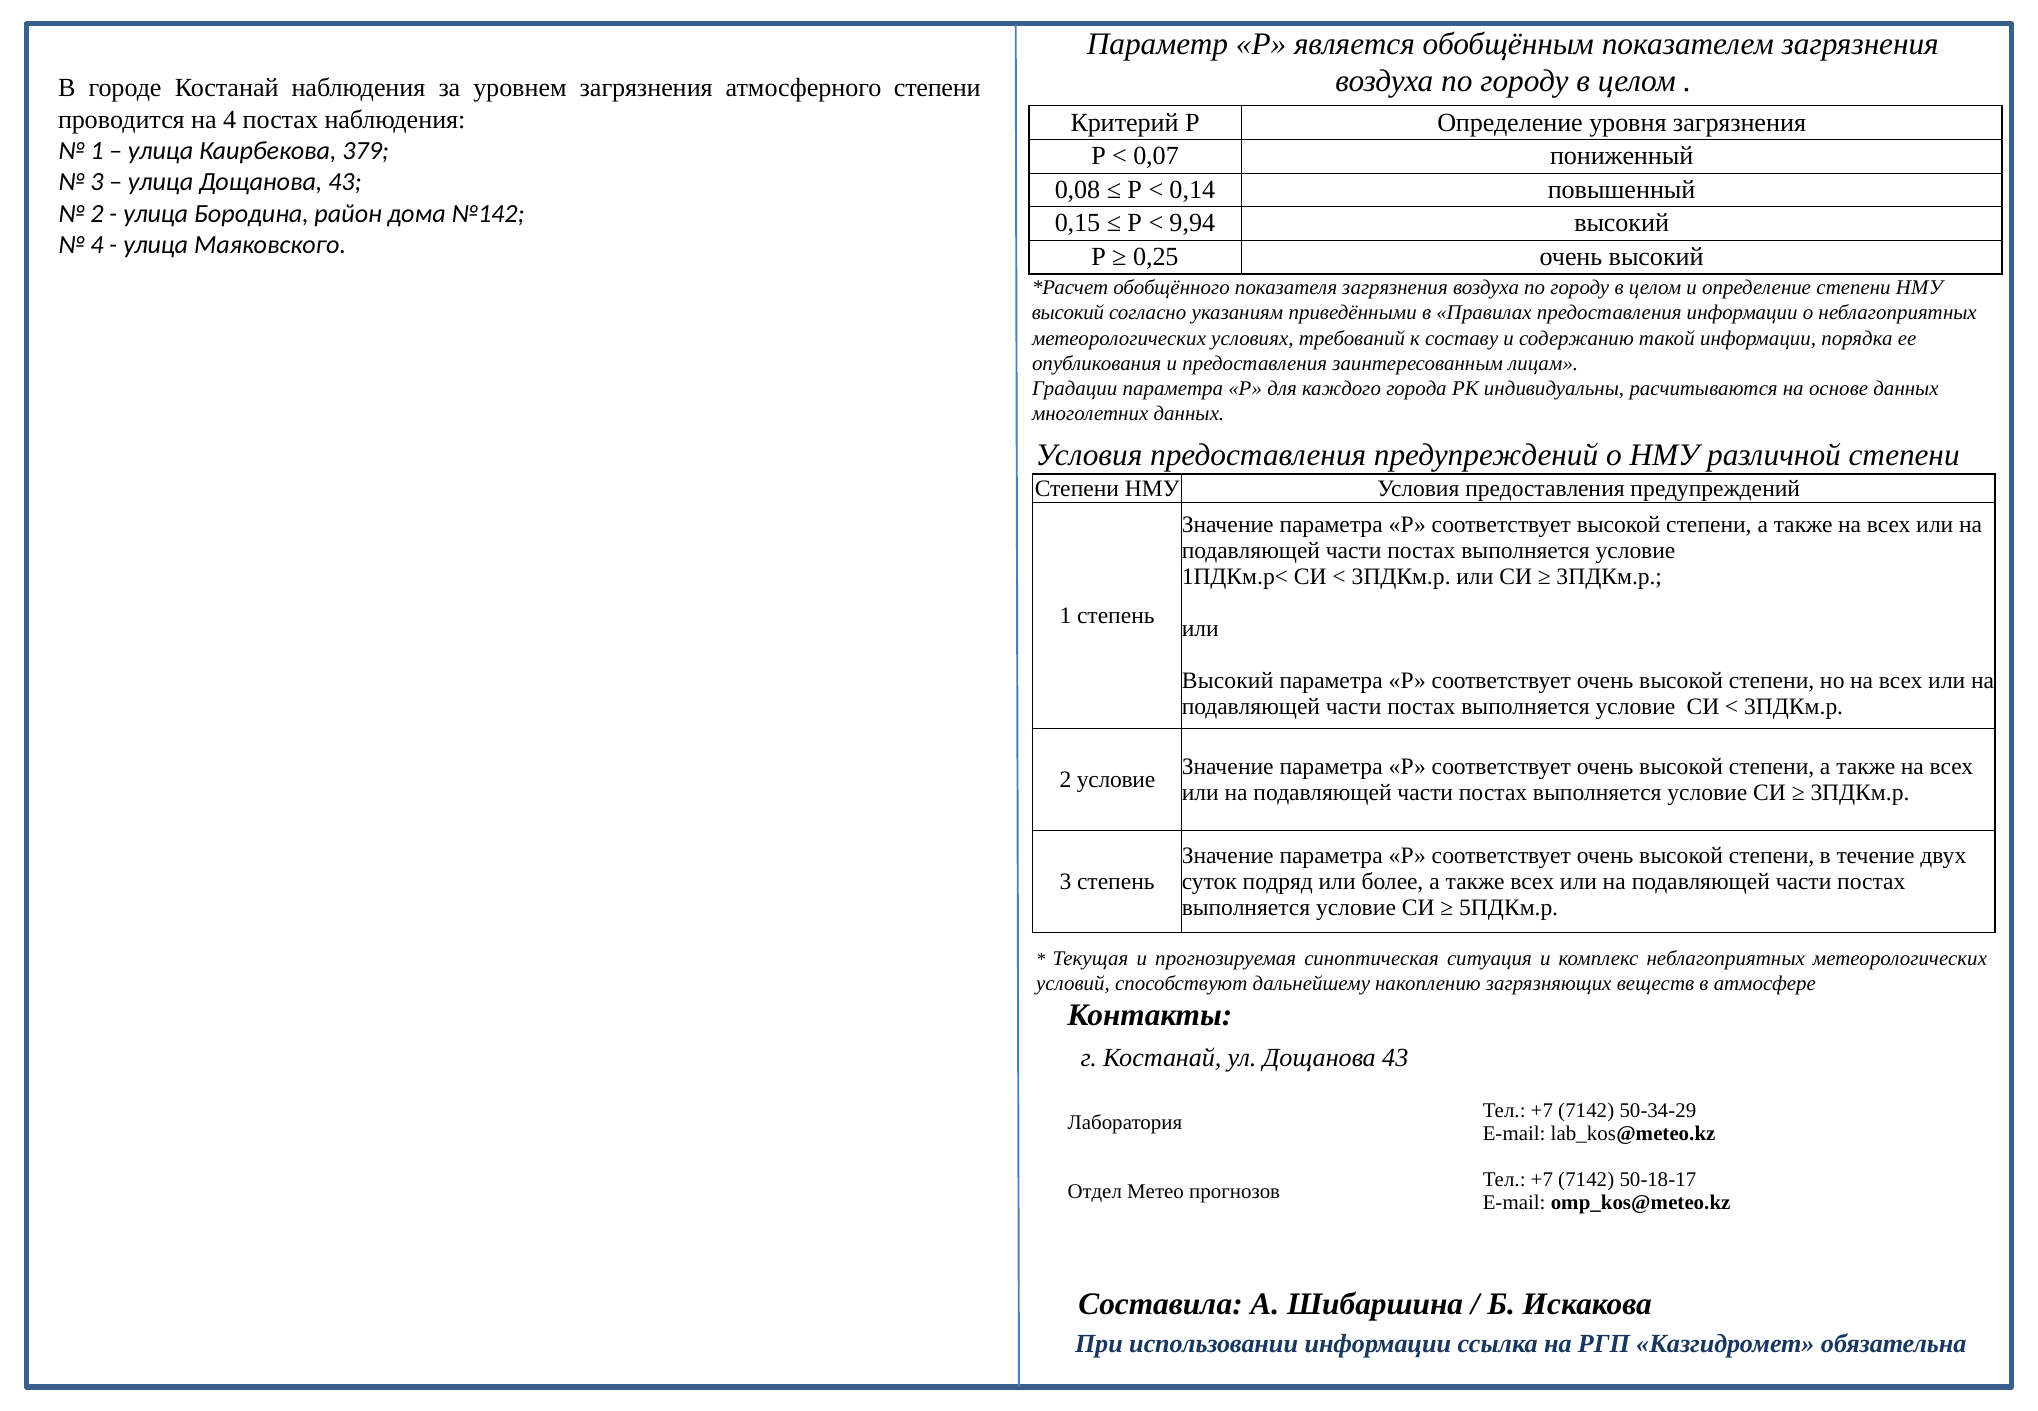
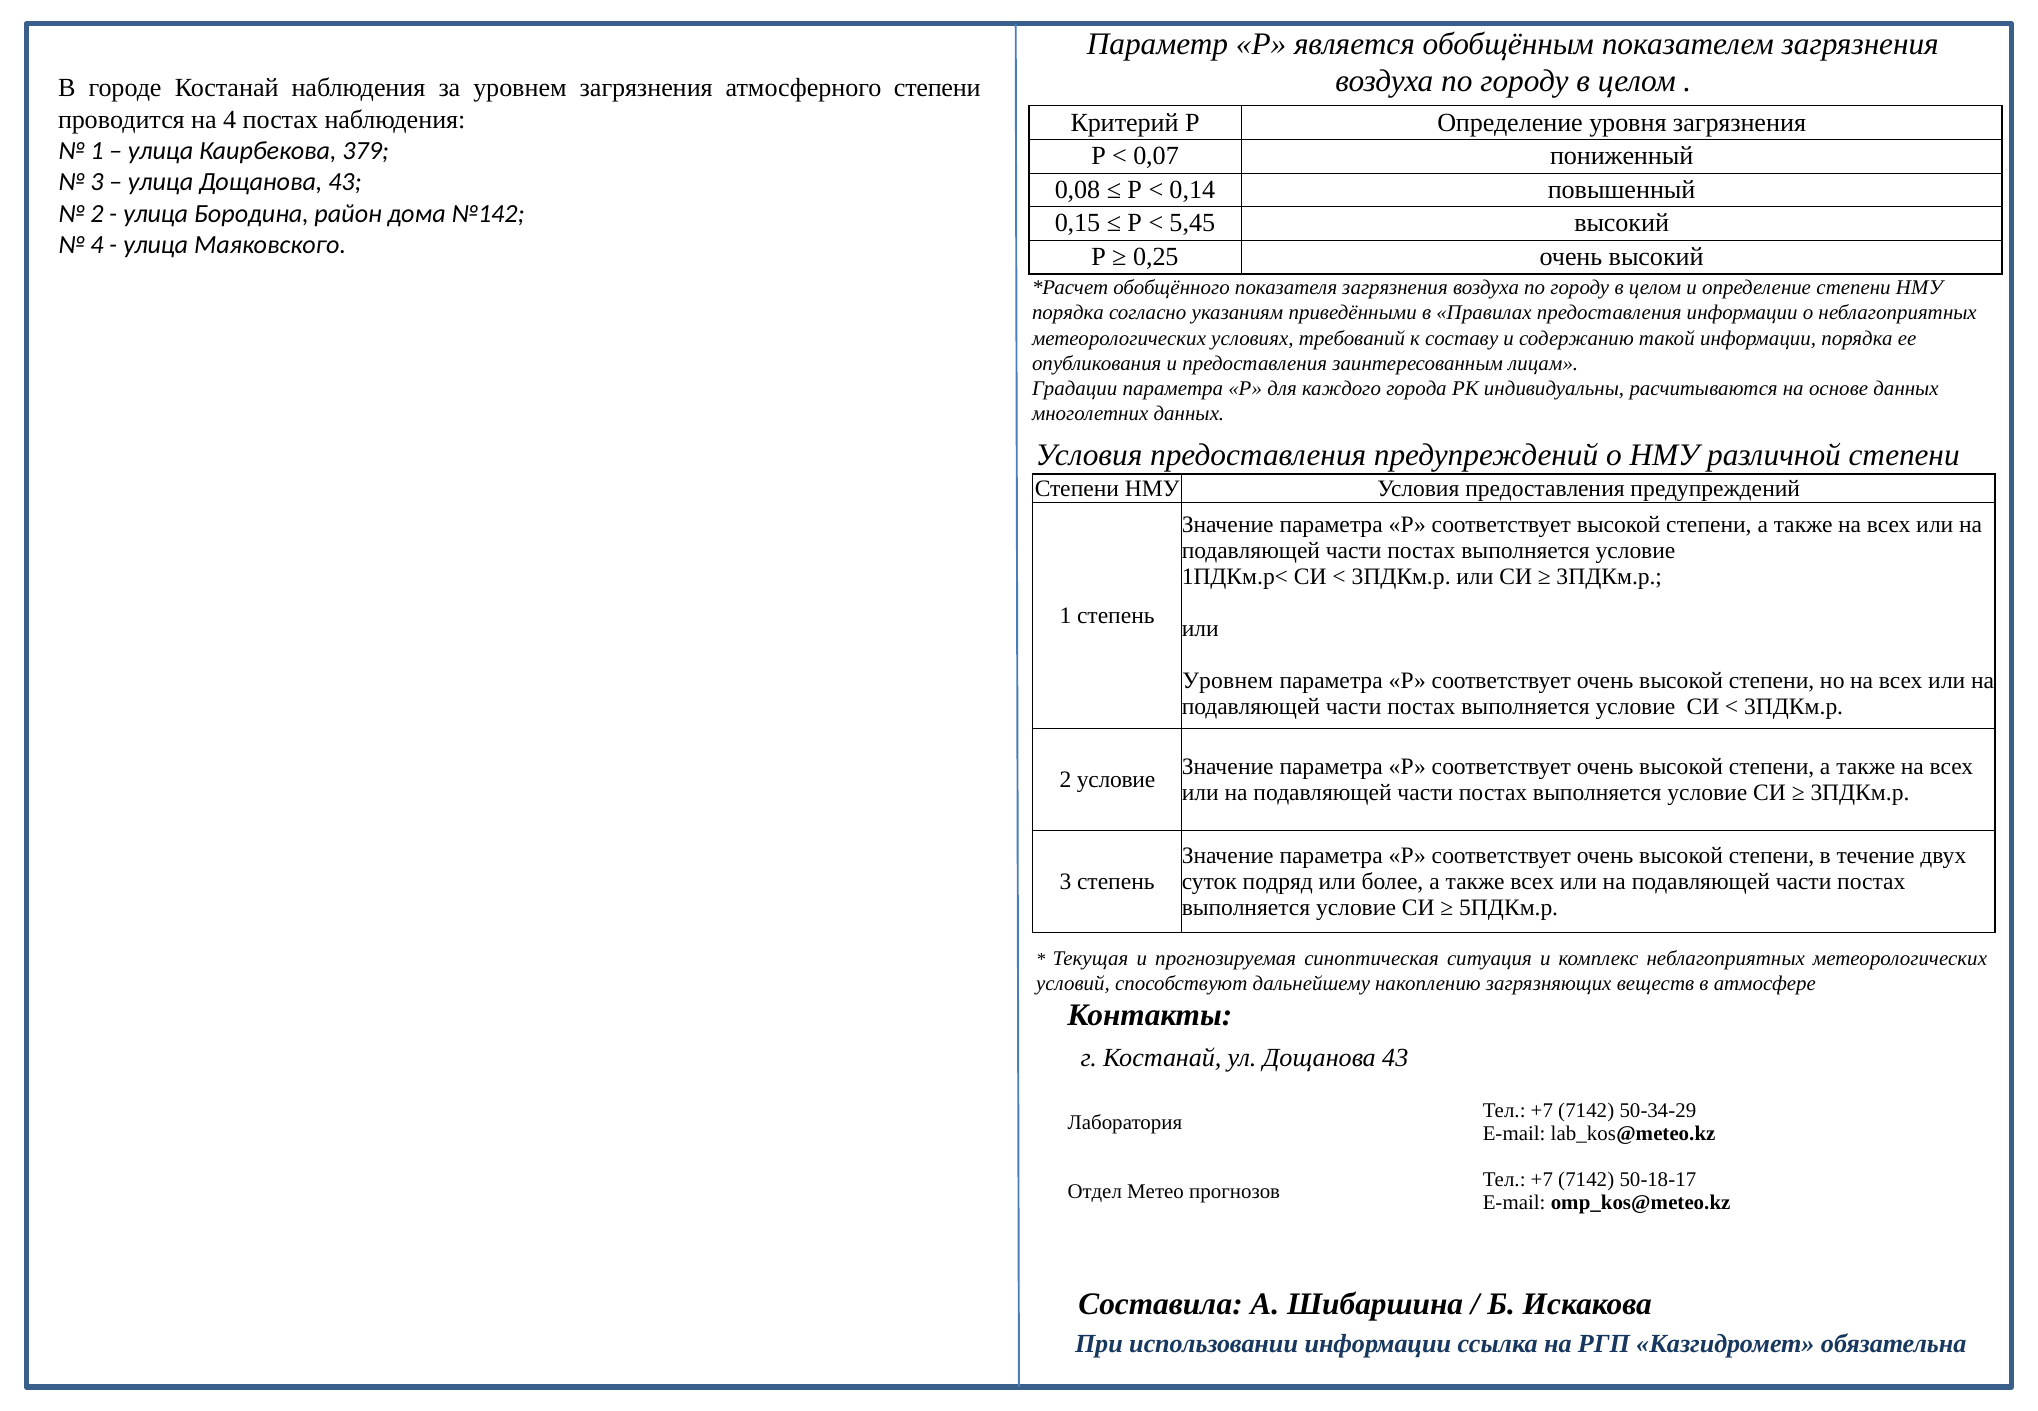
9,94: 9,94 -> 5,45
высокий at (1068, 313): высокий -> порядка
Высокий at (1228, 681): Высокий -> Уровнем
